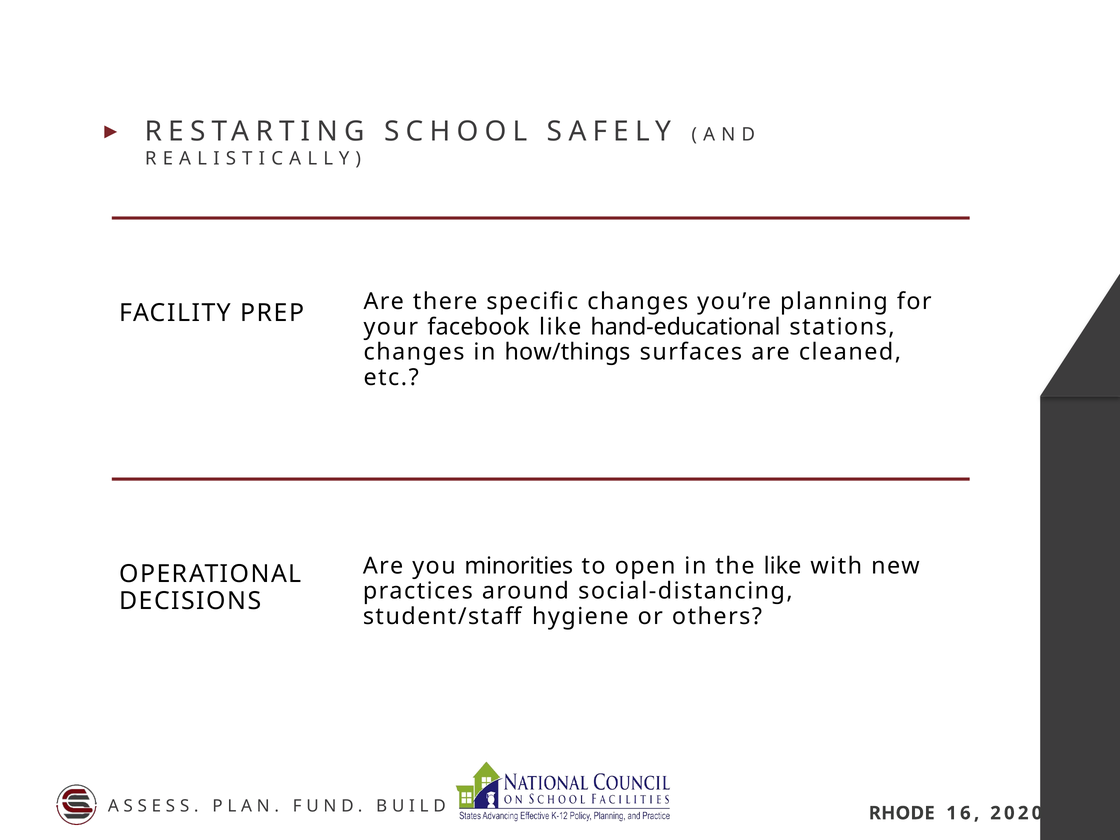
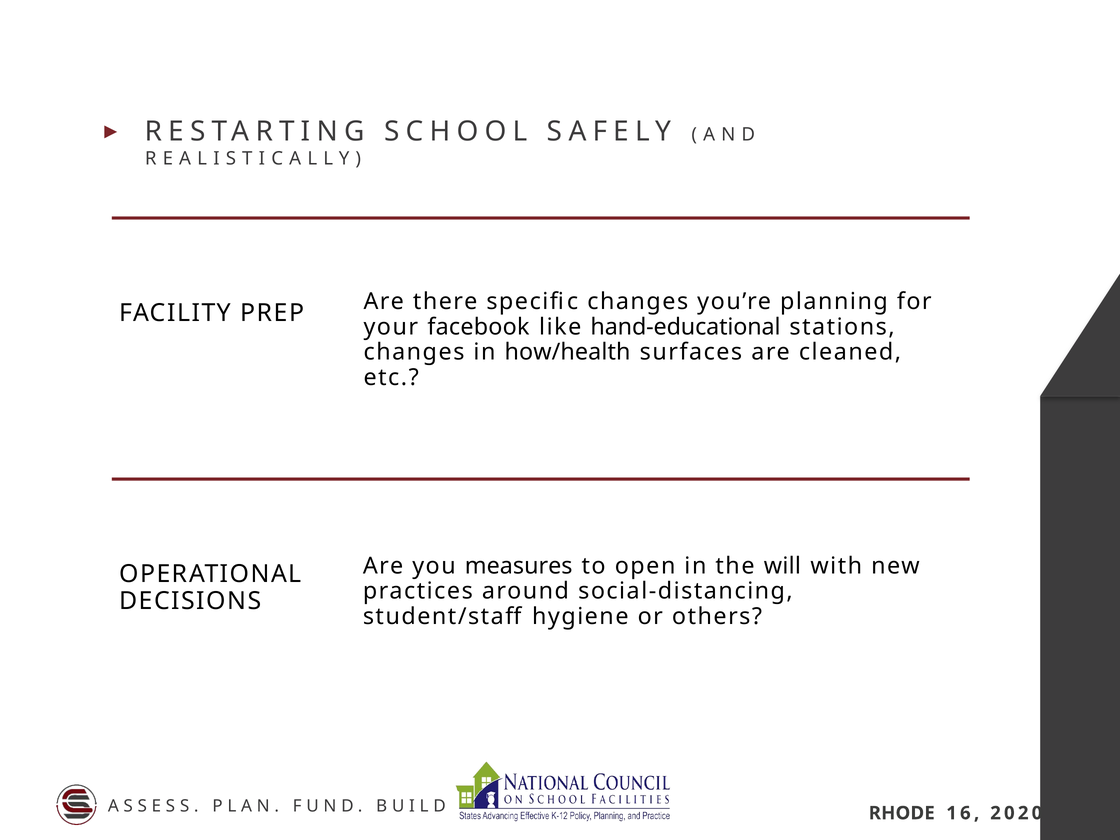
how/things: how/things -> how/health
minorities: minorities -> measures
the like: like -> will
